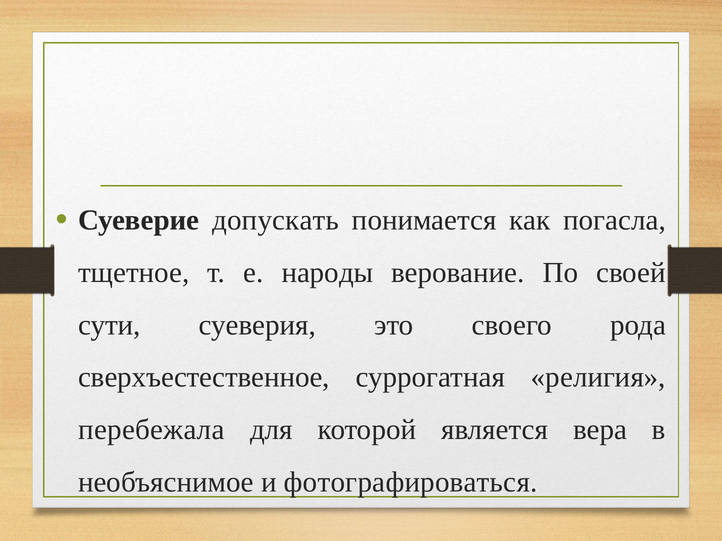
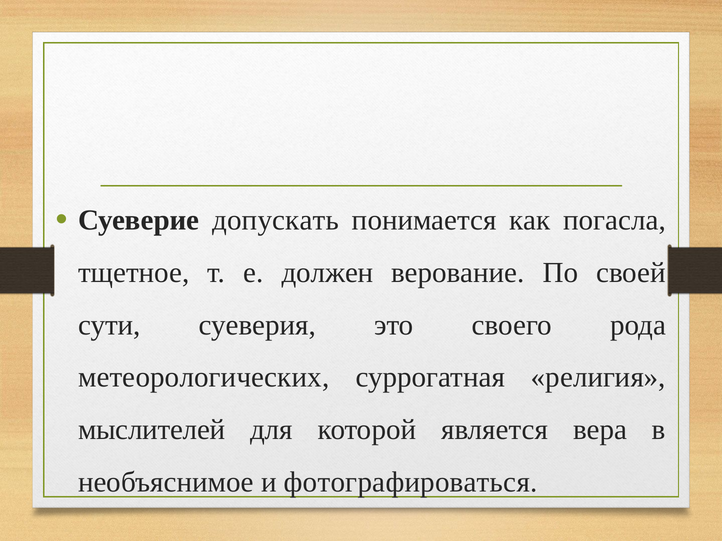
народы: народы -> должен
сверхъестественное: сверхъестественное -> метеорологических
перебежала: перебежала -> мыслителей
